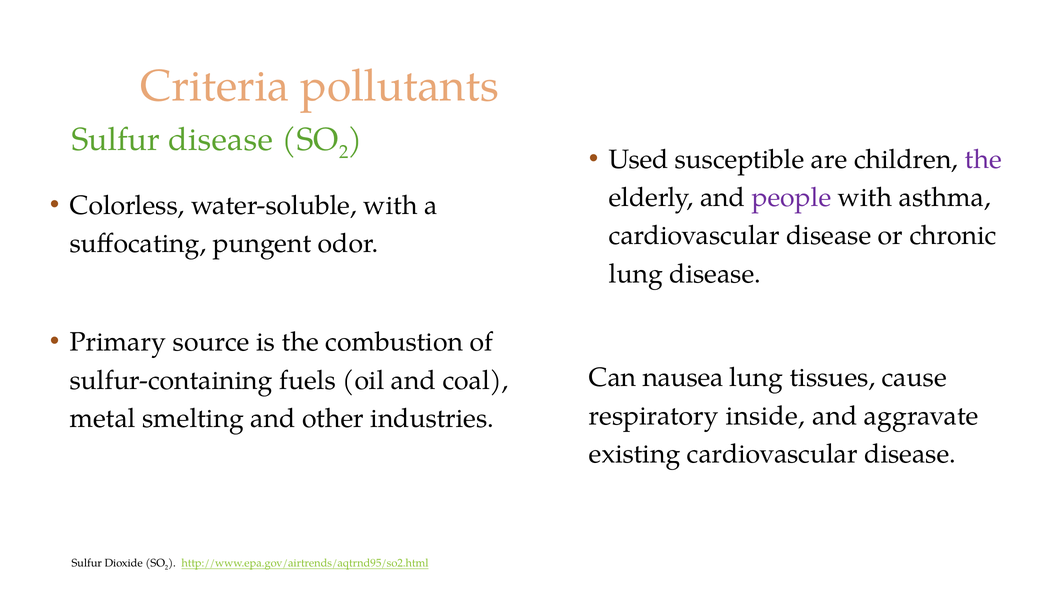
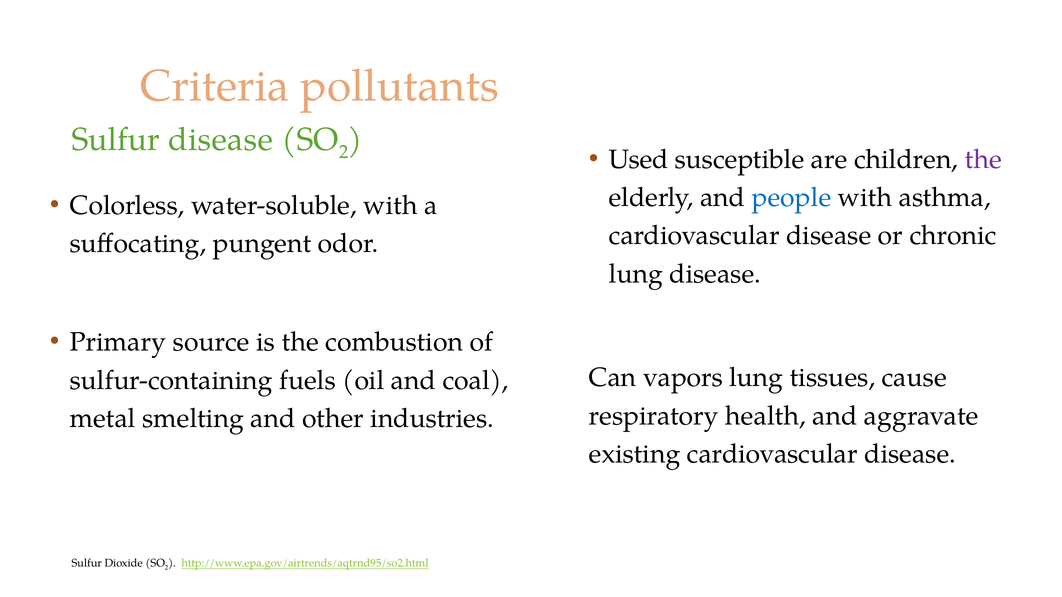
people colour: purple -> blue
nausea: nausea -> vapors
inside: inside -> health
